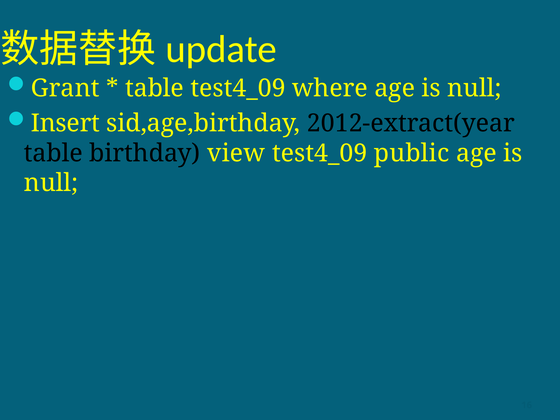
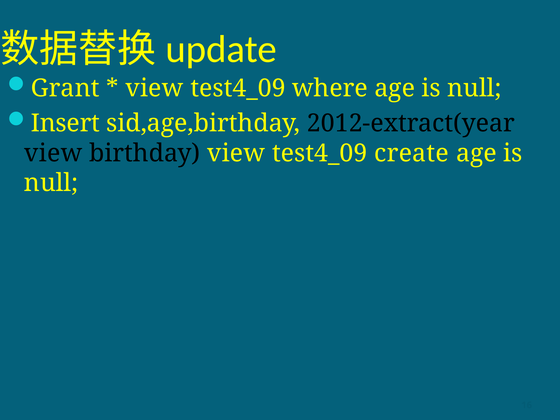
table at (155, 88): table -> view
table at (53, 153): table -> view
public: public -> create
